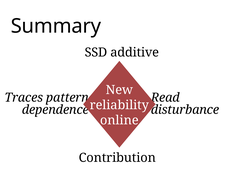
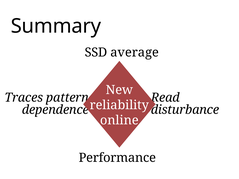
additive: additive -> average
Contribution: Contribution -> Performance
